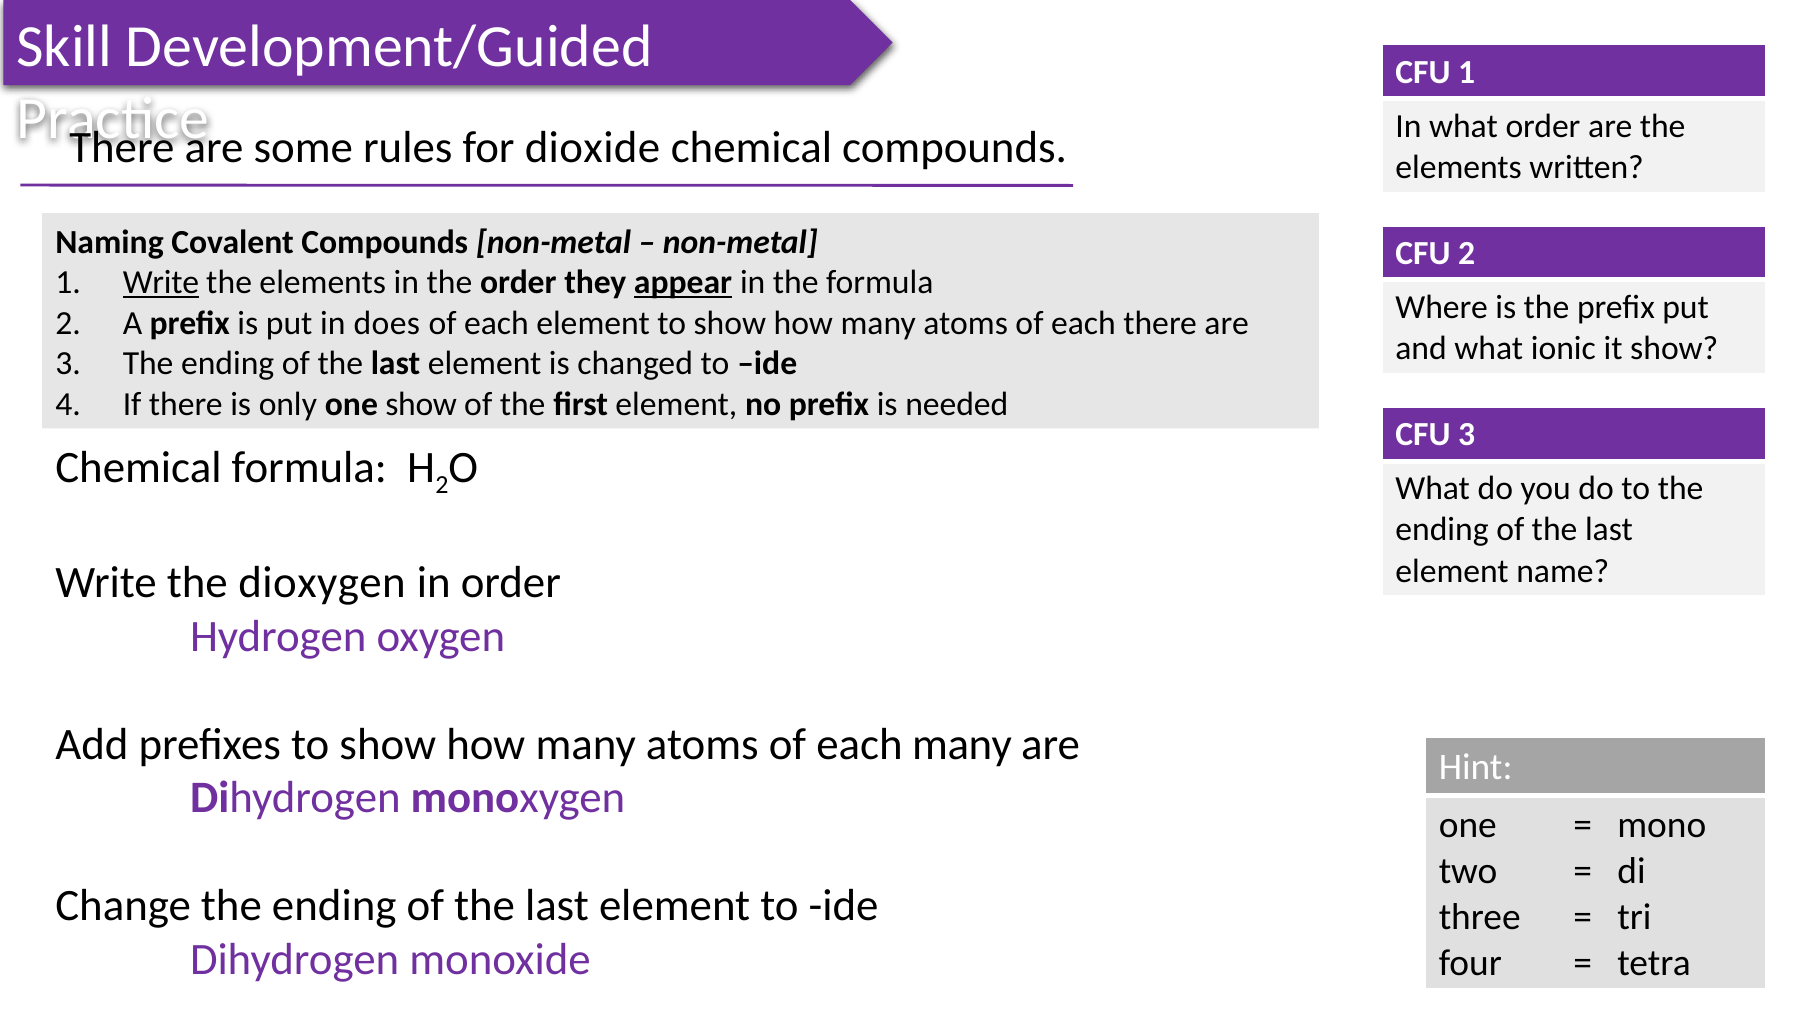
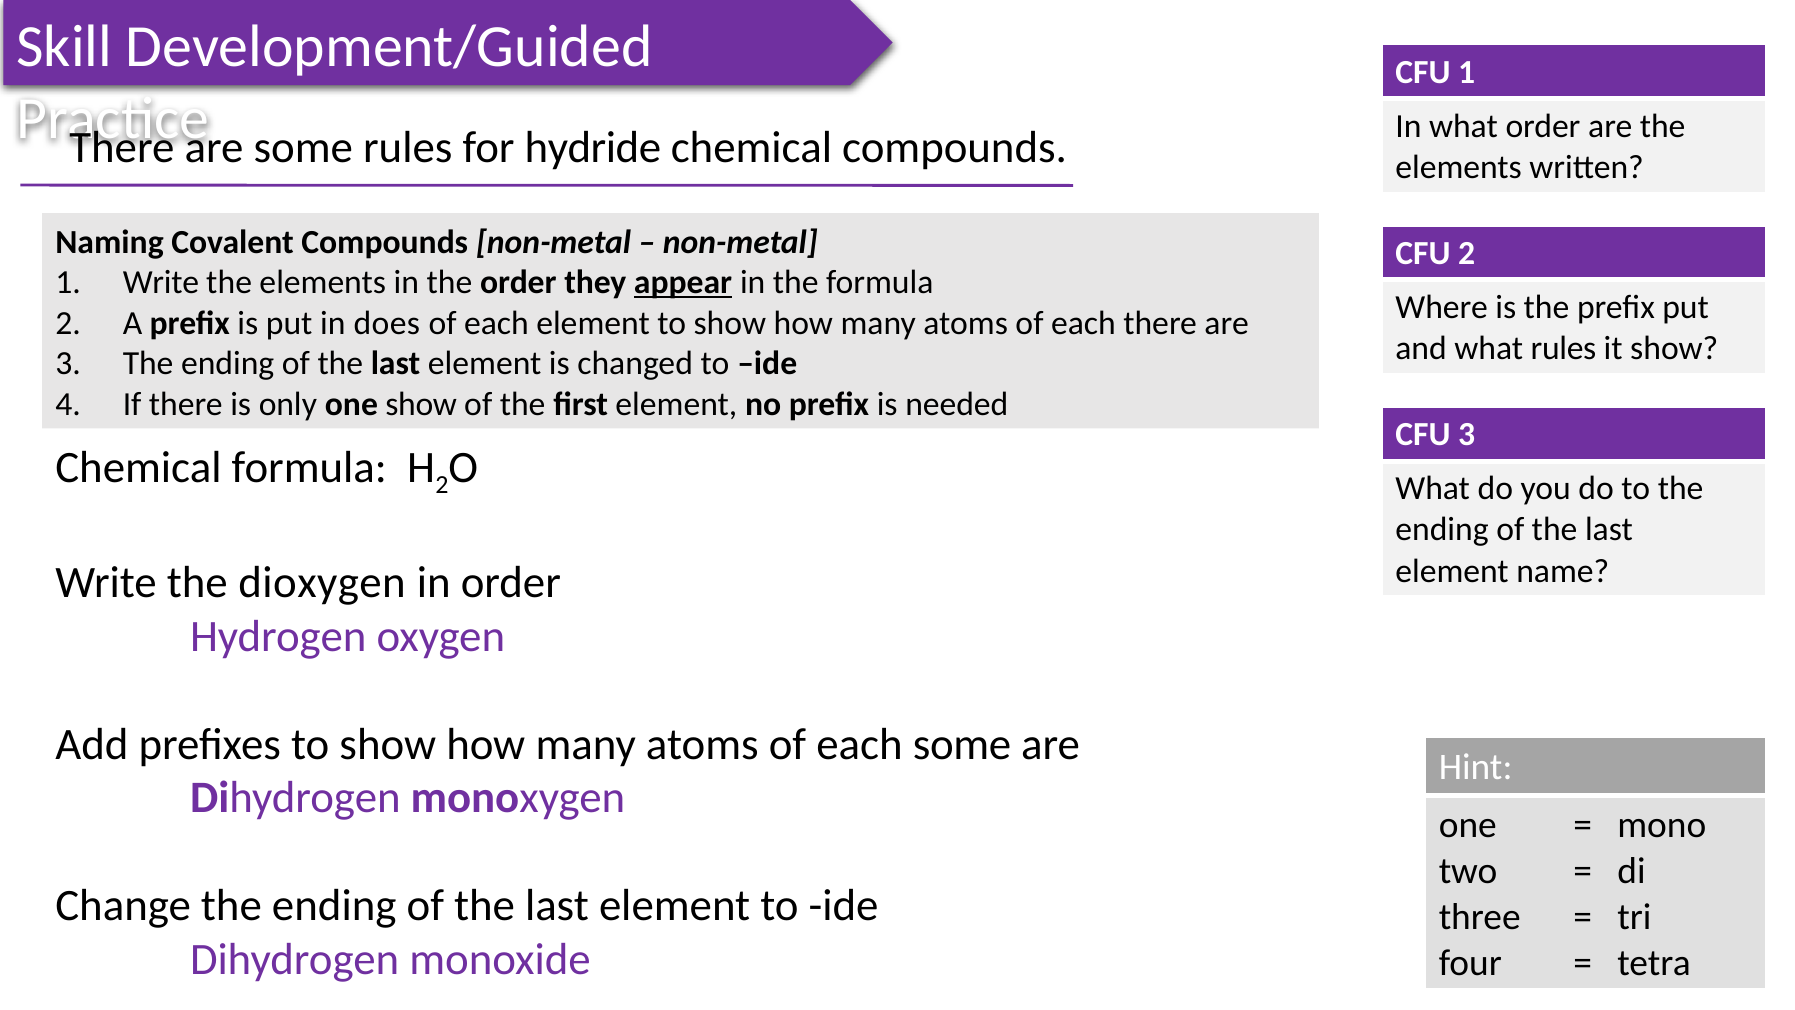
dioxide: dioxide -> hydride
Write at (161, 283) underline: present -> none
what ionic: ionic -> rules
each many: many -> some
